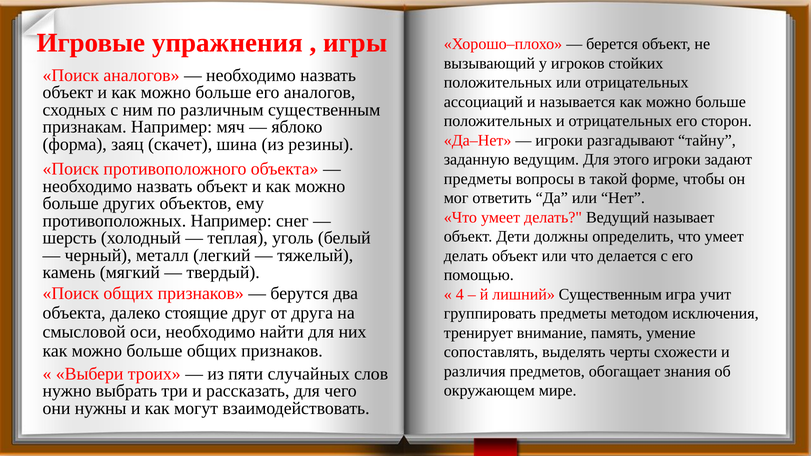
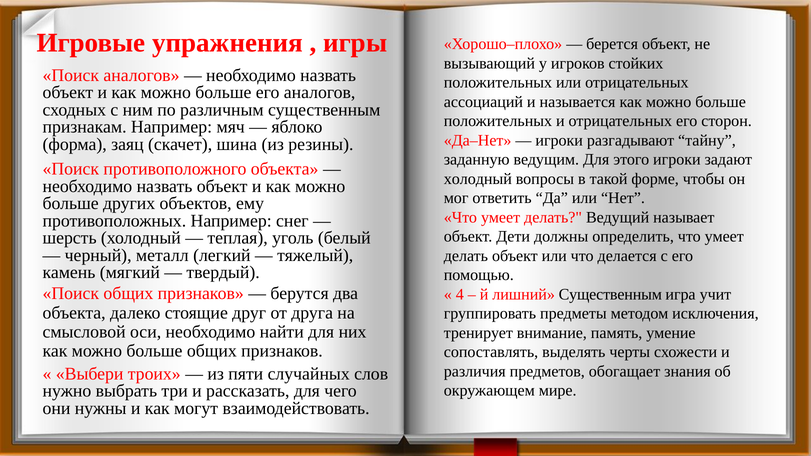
предметы at (478, 179): предметы -> холодный
